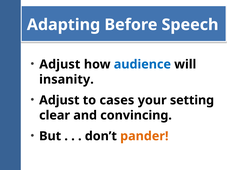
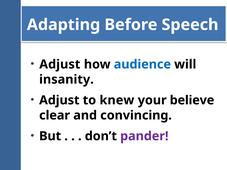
cases: cases -> knew
setting: setting -> believe
pander colour: orange -> purple
